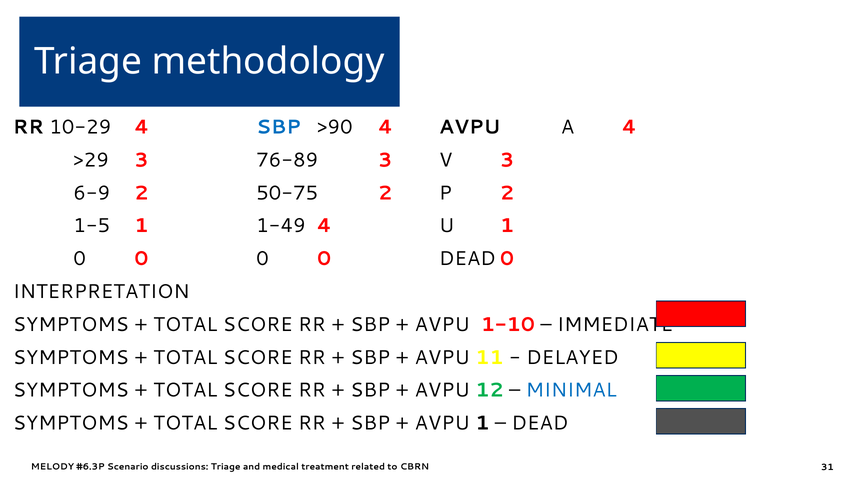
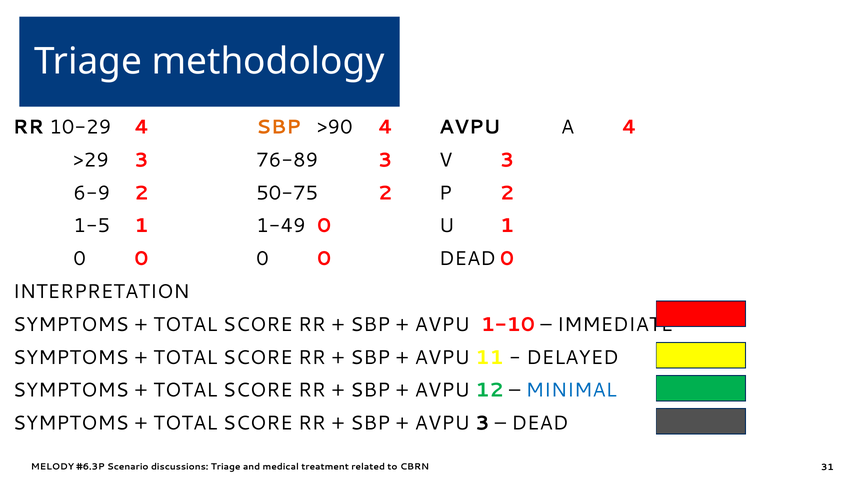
SBP at (279, 127) colour: blue -> orange
1-49 4: 4 -> 0
AVPU 1: 1 -> 3
